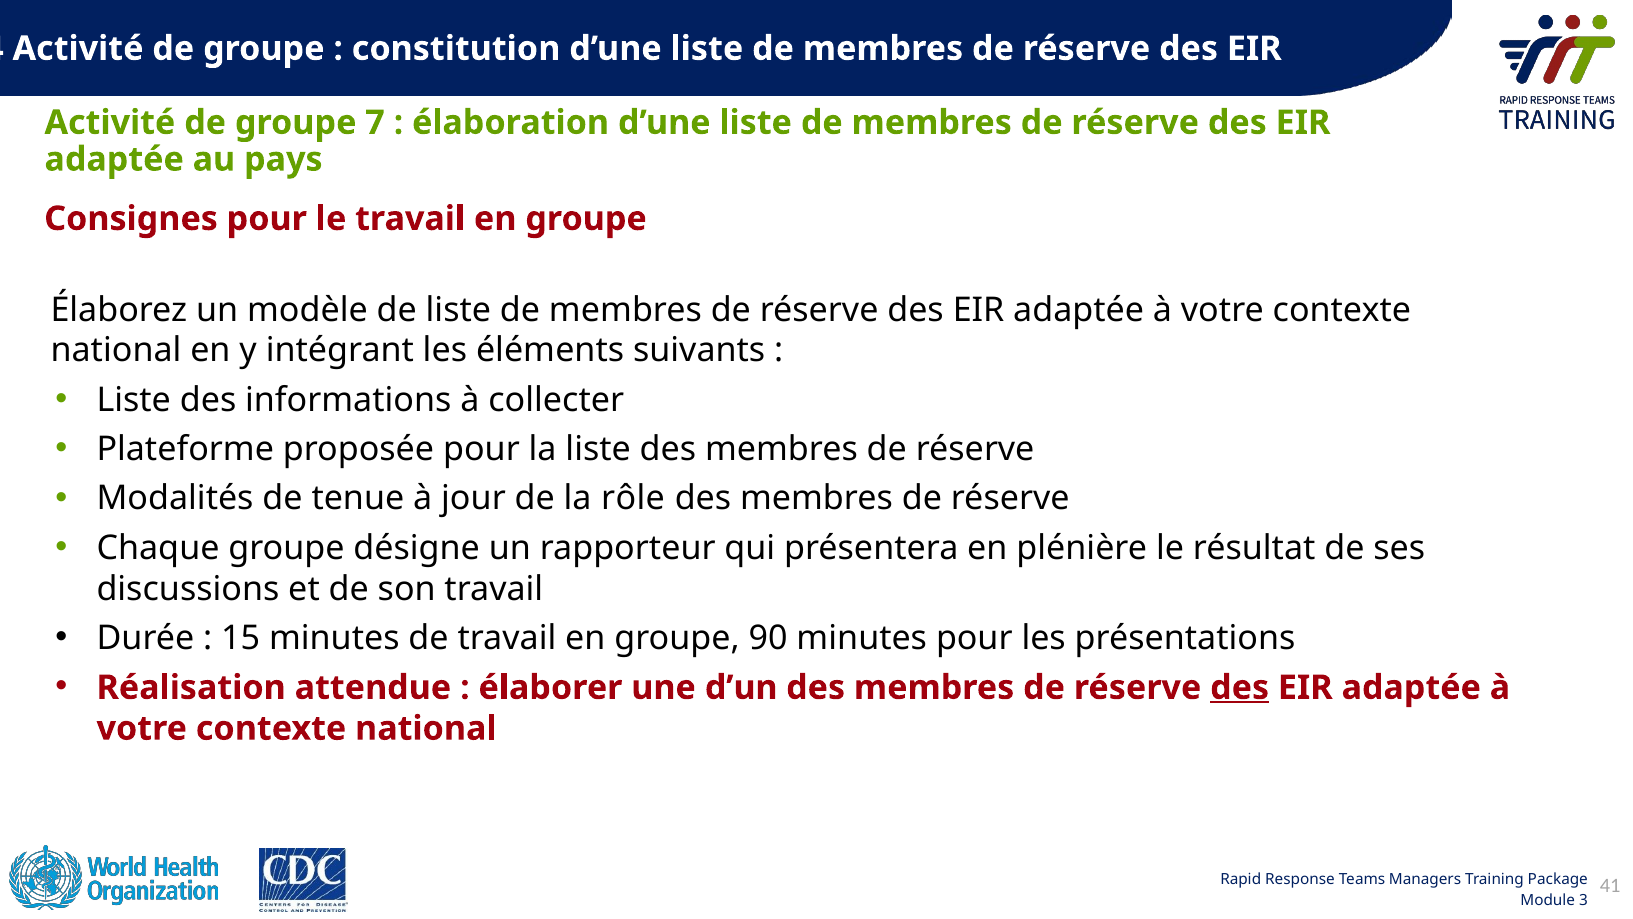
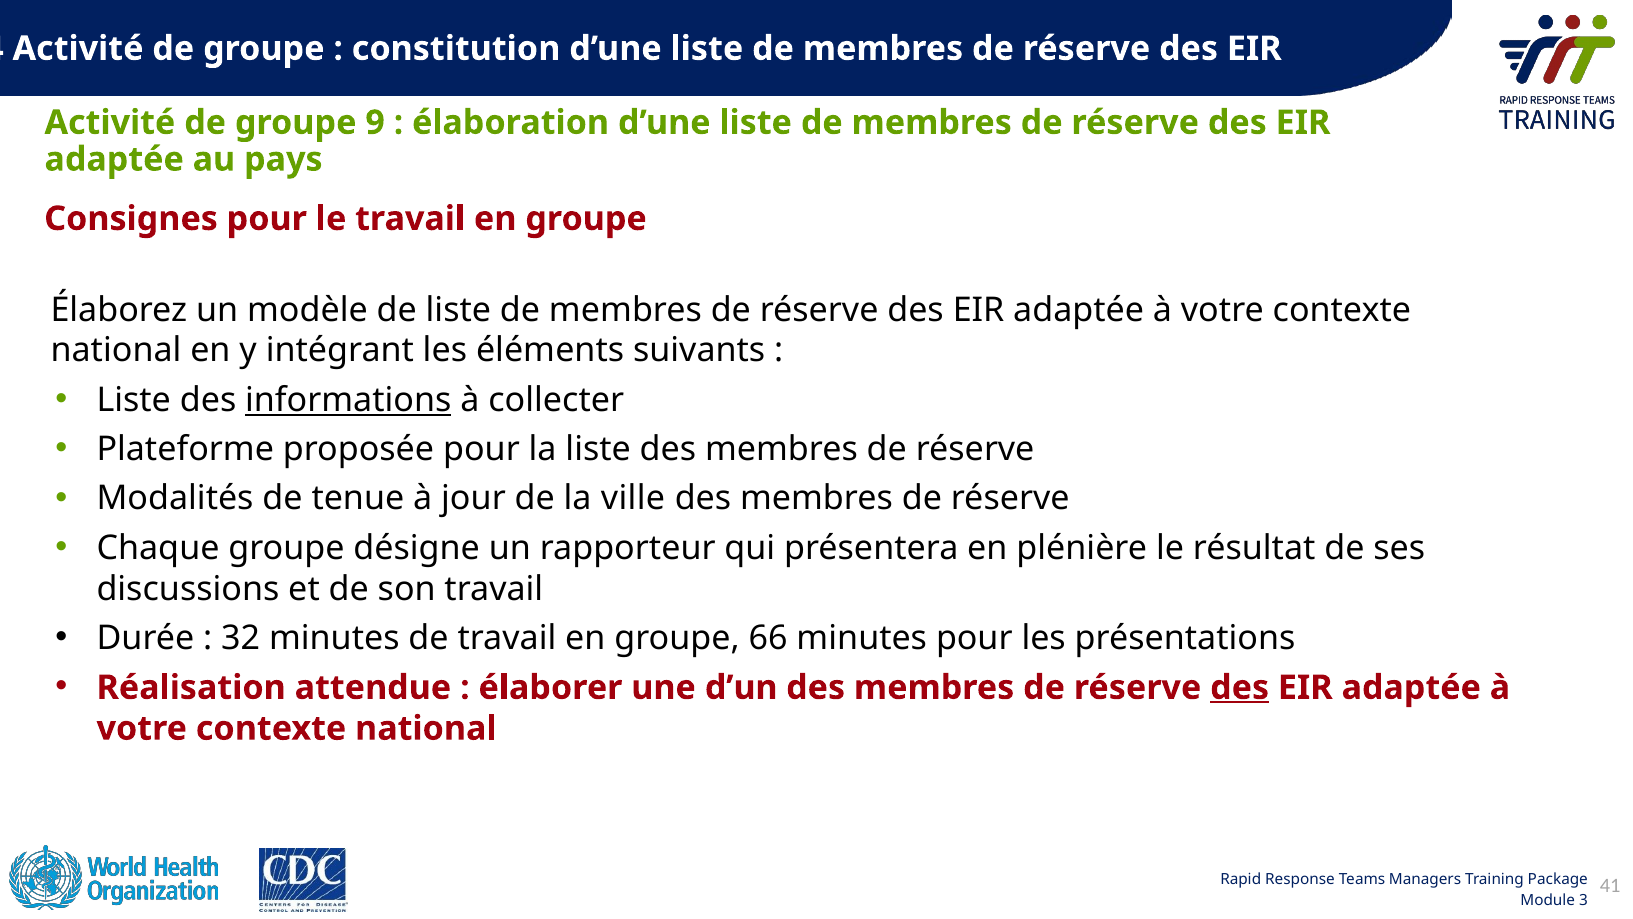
7: 7 -> 9
informations underline: none -> present
rôle: rôle -> ville
15: 15 -> 32
90: 90 -> 66
